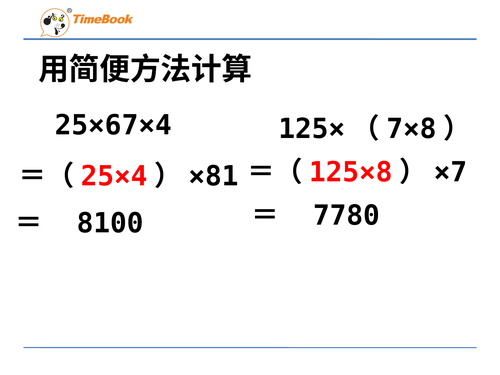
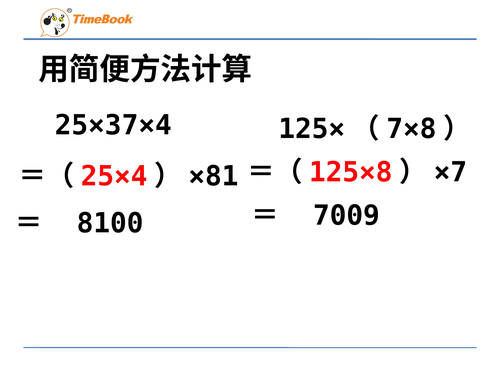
25×67×4: 25×67×4 -> 25×37×4
7780: 7780 -> 7009
